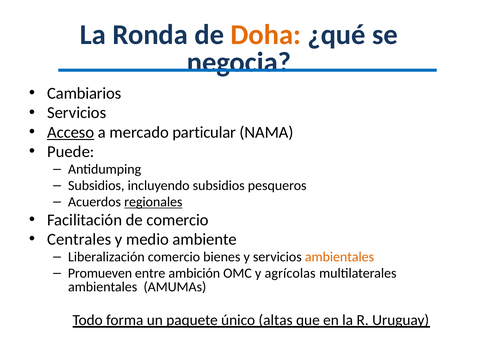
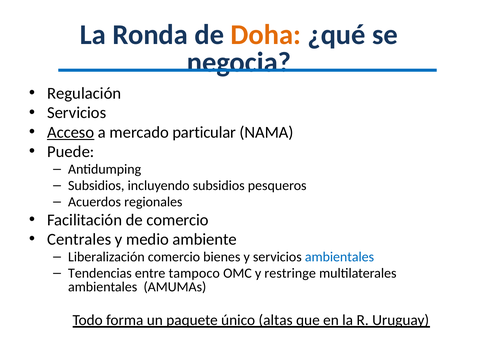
Cambiarios: Cambiarios -> Regulación
regionales underline: present -> none
ambientales at (339, 257) colour: orange -> blue
Promueven: Promueven -> Tendencias
ambición: ambición -> tampoco
agrícolas: agrícolas -> restringe
